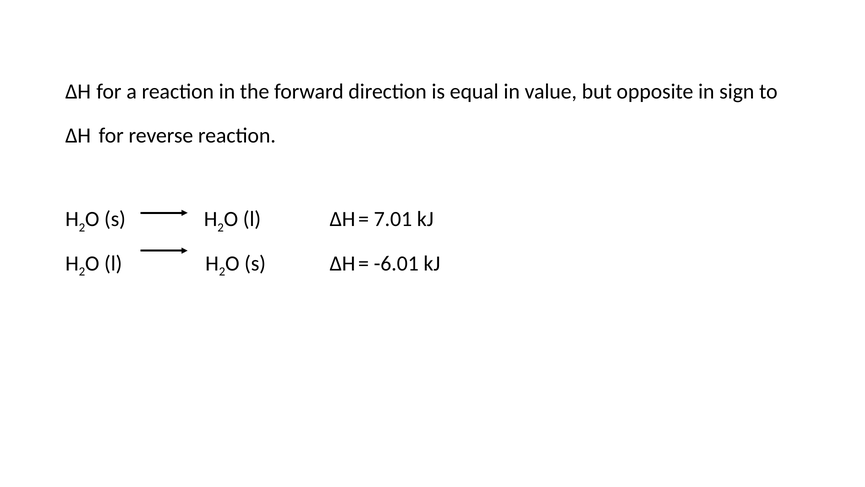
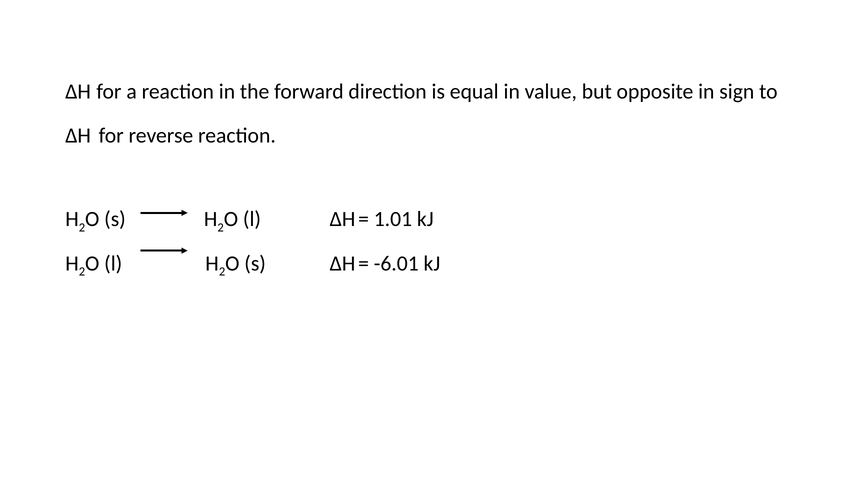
7.01: 7.01 -> 1.01
